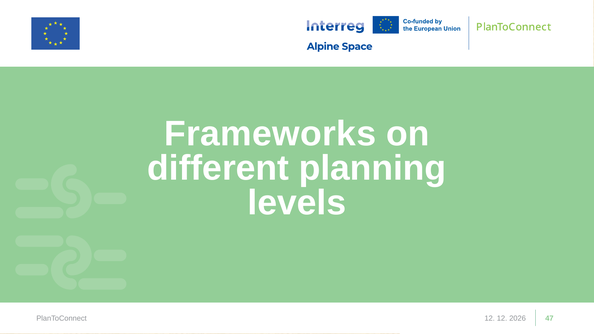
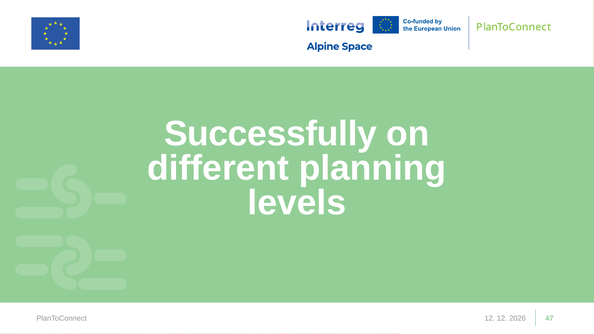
Frameworks: Frameworks -> Successfully
